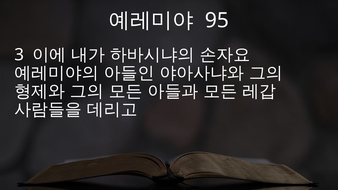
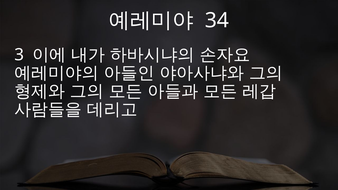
95: 95 -> 34
